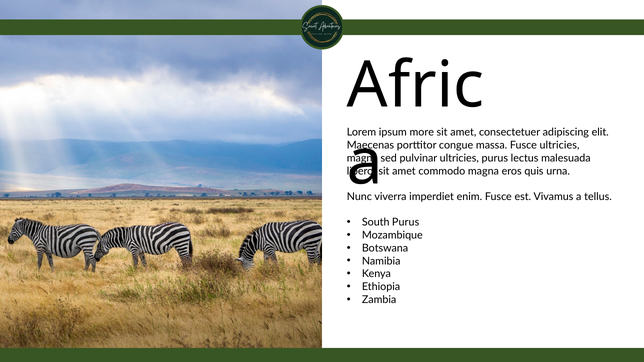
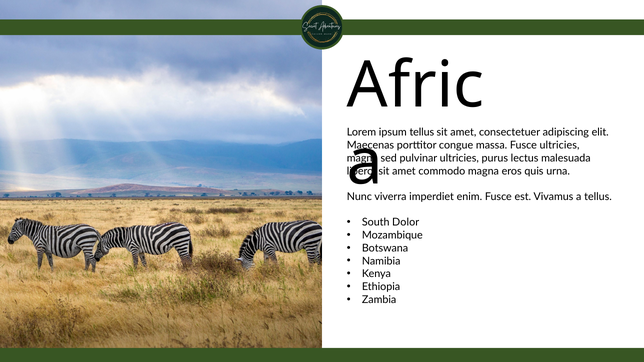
ipsum more: more -> tellus
South Purus: Purus -> Dolor
